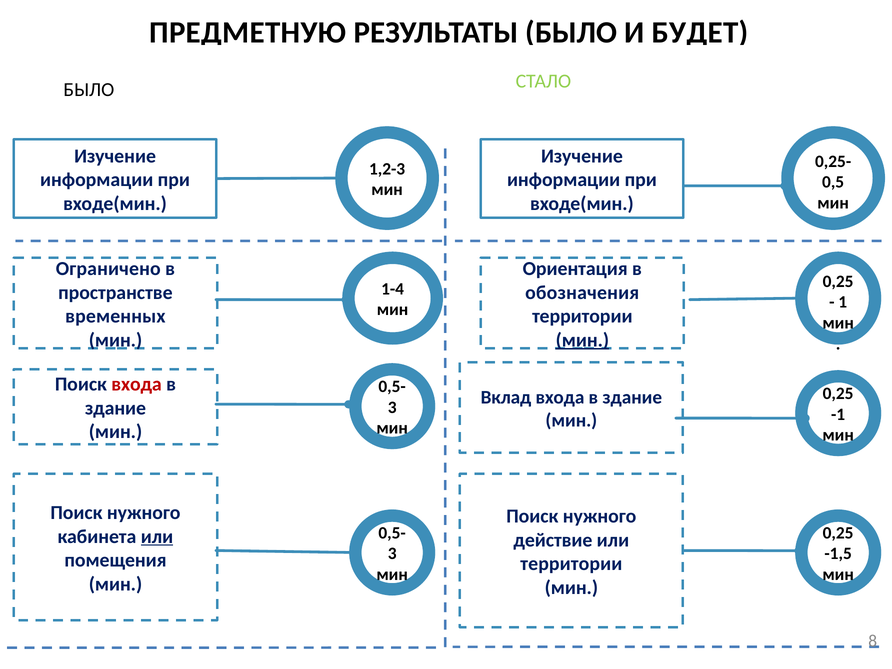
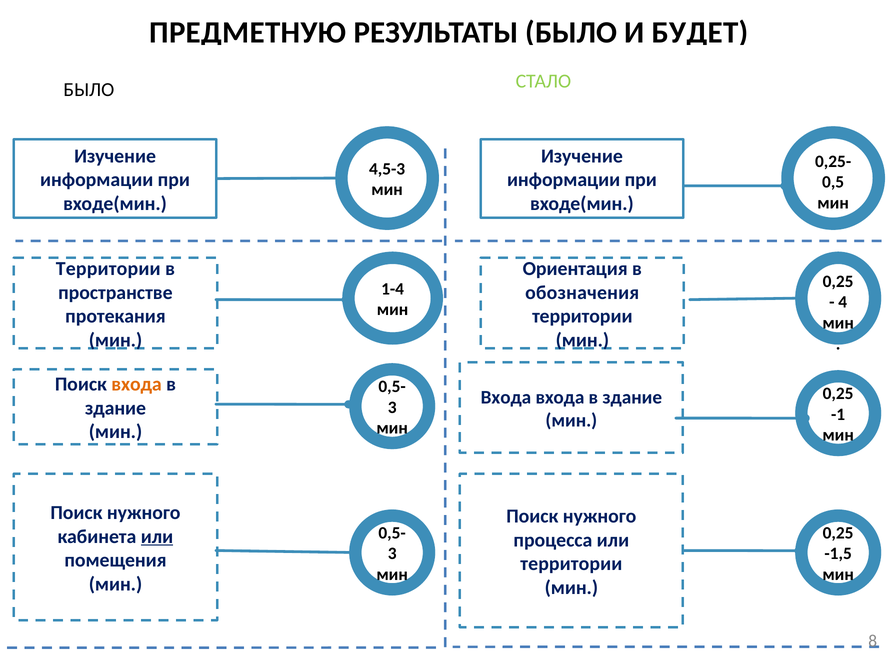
1,2-3: 1,2-3 -> 4,5-3
Ограничено at (108, 269): Ограничено -> Территории
1: 1 -> 4
временных: временных -> протекания
мин at (582, 340) underline: present -> none
входа at (137, 384) colour: red -> orange
Вклад at (506, 397): Вклад -> Входа
действие: действие -> процесса
